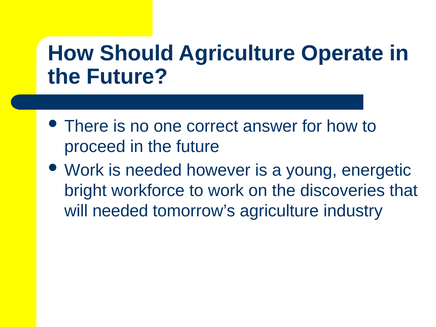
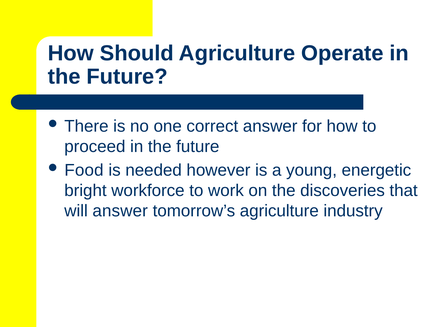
Work at (84, 170): Work -> Food
will needed: needed -> answer
